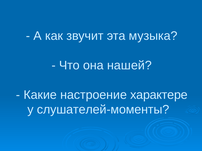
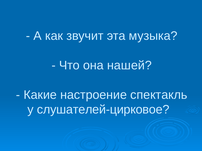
характере: характере -> спектакль
слушателей-моменты: слушателей-моменты -> слушателей-цирковое
